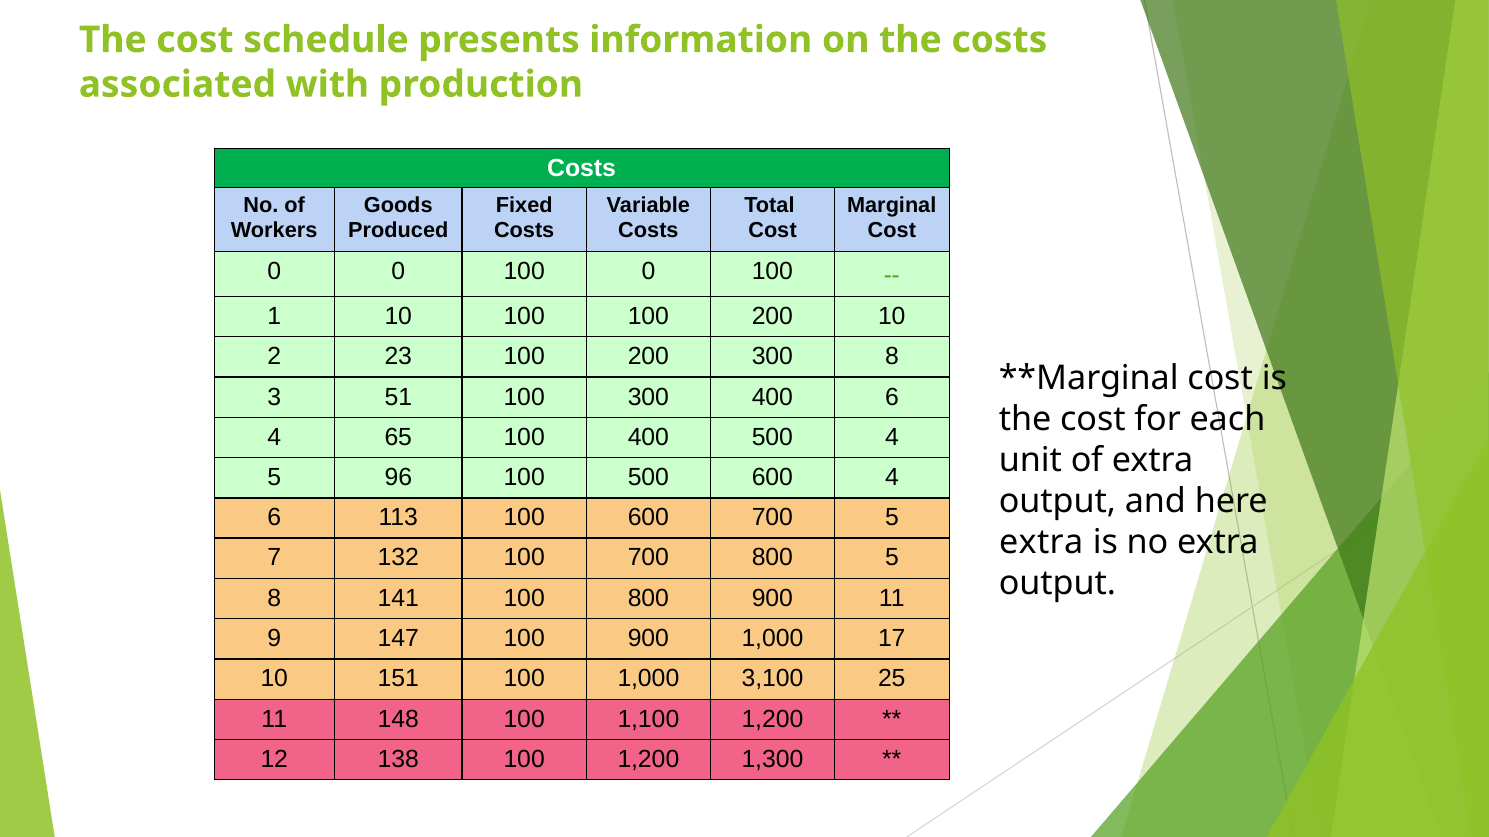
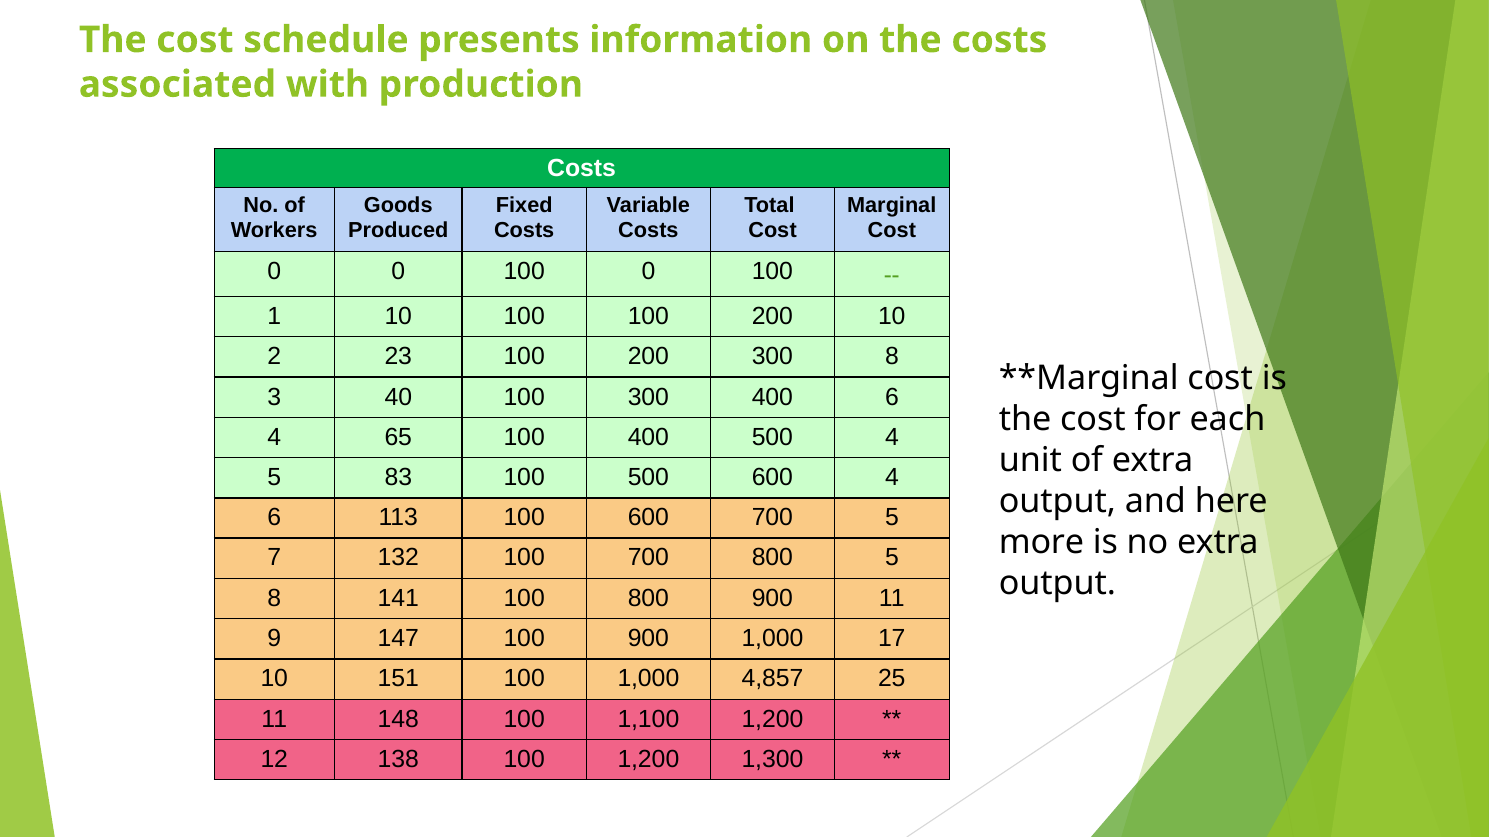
51: 51 -> 40
96: 96 -> 83
extra at (1041, 543): extra -> more
3,100: 3,100 -> 4,857
